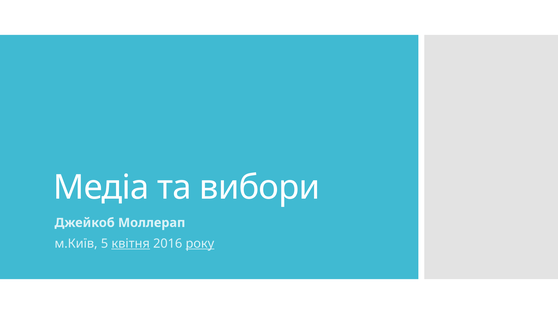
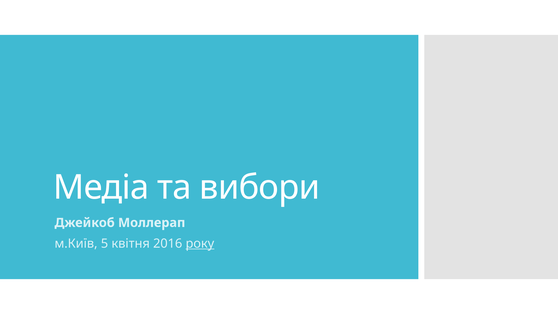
квітня underline: present -> none
